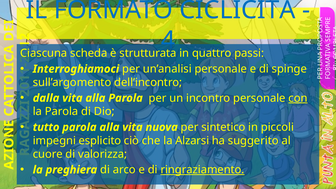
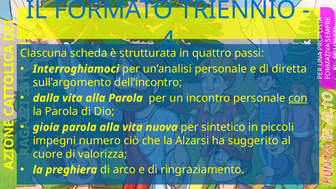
CICLICITÀ: CICLICITÀ -> TRIENNIO
spinge: spinge -> diretta
tutto: tutto -> gioia
esplicito: esplicito -> numero
ringraziamento underline: present -> none
